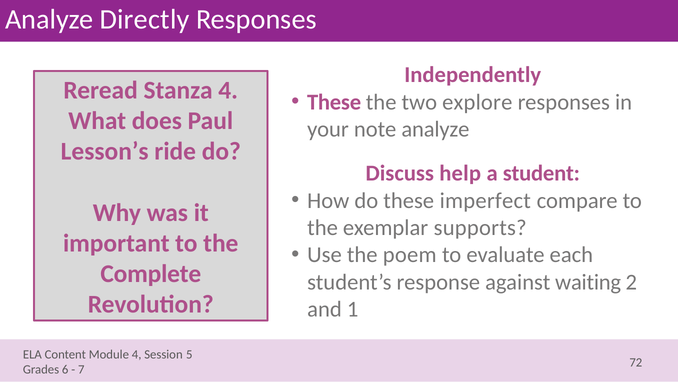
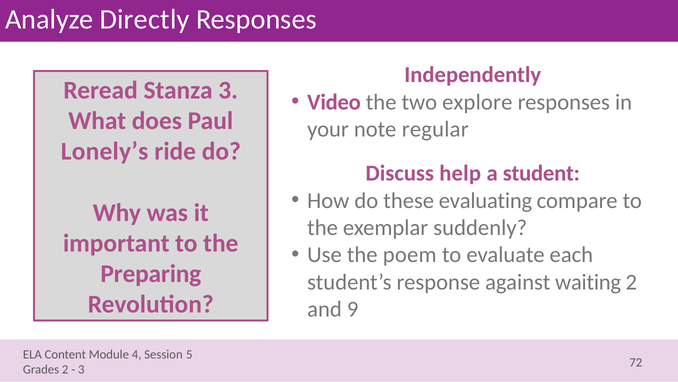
Stanza 4: 4 -> 3
These at (334, 102): These -> Video
note analyze: analyze -> regular
Lesson’s: Lesson’s -> Lonely’s
imperfect: imperfect -> evaluating
supports: supports -> suddenly
Complete: Complete -> Preparing
1: 1 -> 9
6 at (65, 369): 6 -> 2
7 at (81, 369): 7 -> 3
